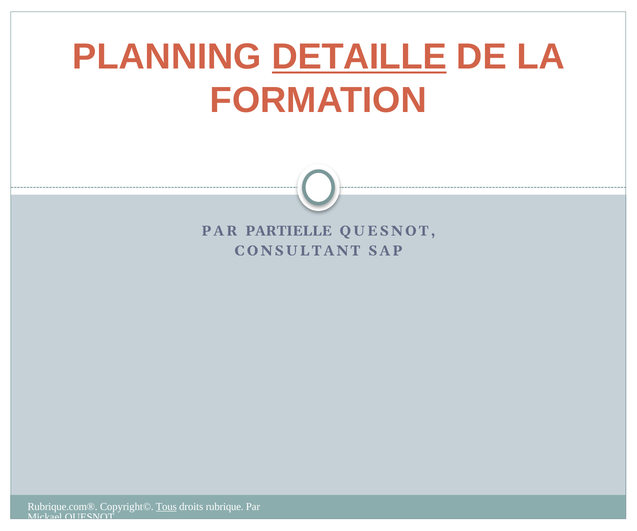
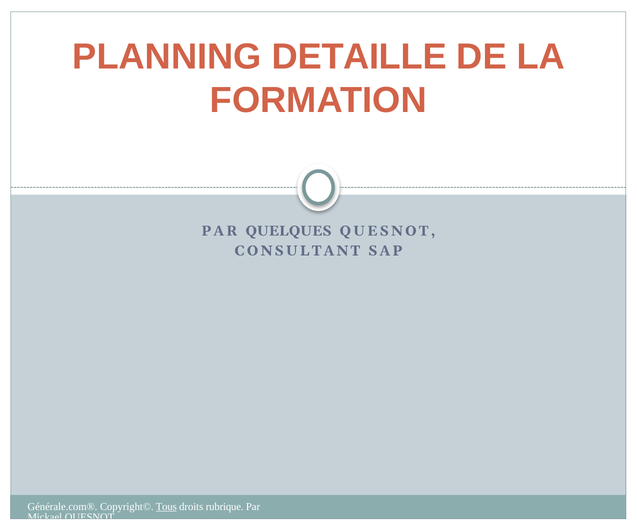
DETAILLE underline: present -> none
PARTIELLE: PARTIELLE -> QUELQUES
Rubrique.com®: Rubrique.com® -> Générale.com®
